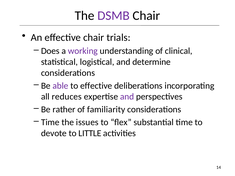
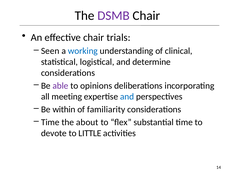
Does: Does -> Seen
working colour: purple -> blue
to effective: effective -> opinions
reduces: reduces -> meeting
and at (127, 97) colour: purple -> blue
rather: rather -> within
issues: issues -> about
